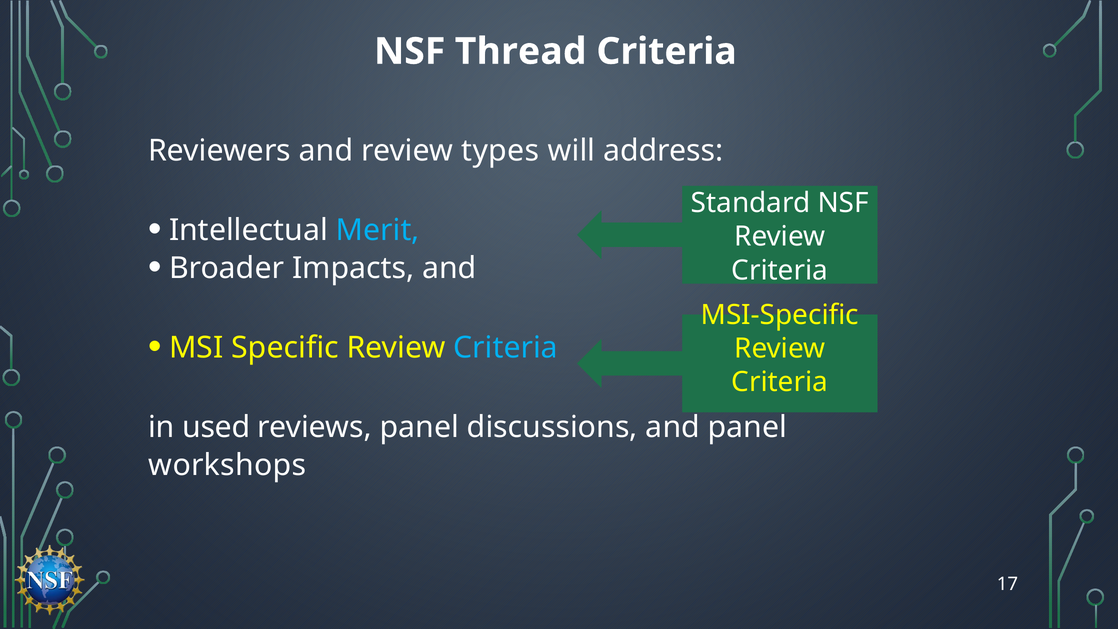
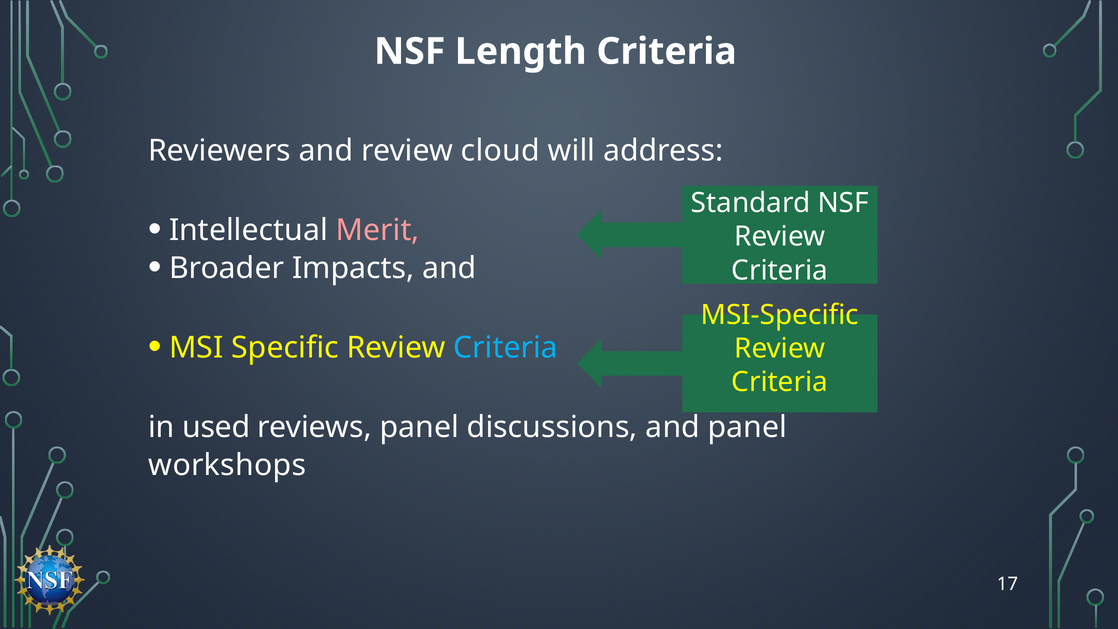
Thread: Thread -> Length
types: types -> cloud
Merit colour: light blue -> pink
